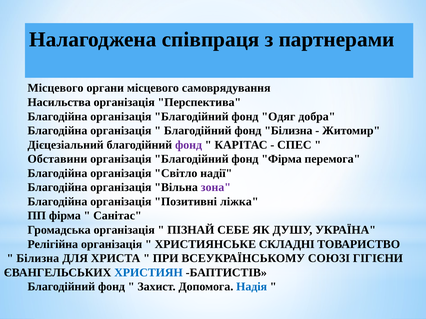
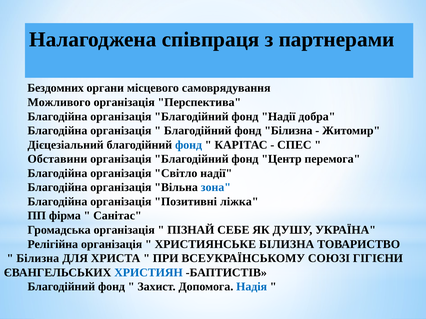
Місцевого at (56, 88): Місцевого -> Бездомних
Насильства: Насильства -> Можливого
фонд Одяг: Одяг -> Надії
фонд at (189, 145) colour: purple -> blue
фонд Фірма: Фірма -> Центр
зона colour: purple -> blue
ХРИСТИЯНСЬКЕ СКЛАДНІ: СКЛАДНІ -> БІЛИЗНА
